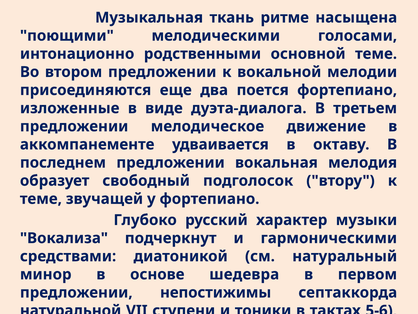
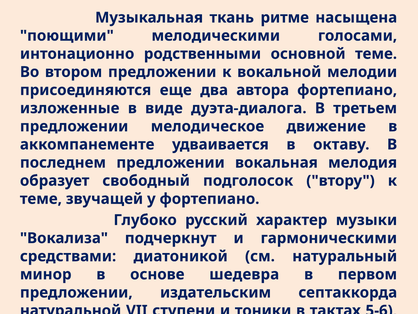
поется: поется -> автора
непостижимы: непостижимы -> издательским
